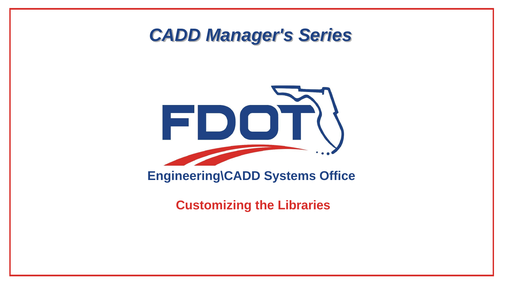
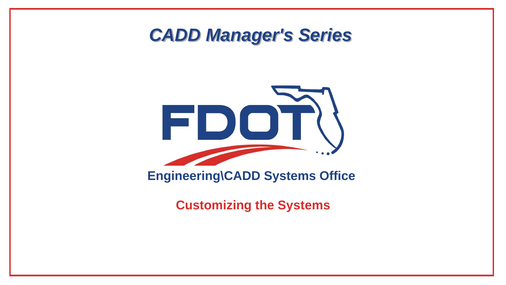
the Libraries: Libraries -> Systems
